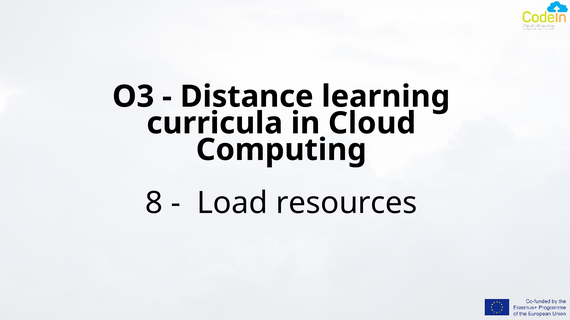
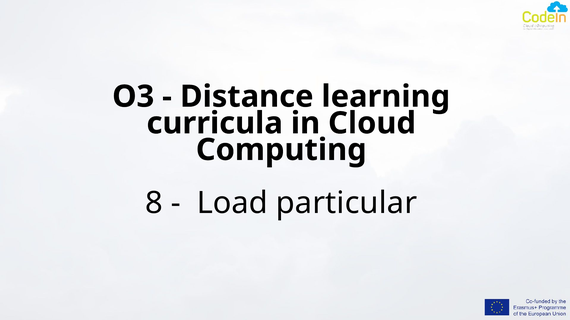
resources: resources -> particular
